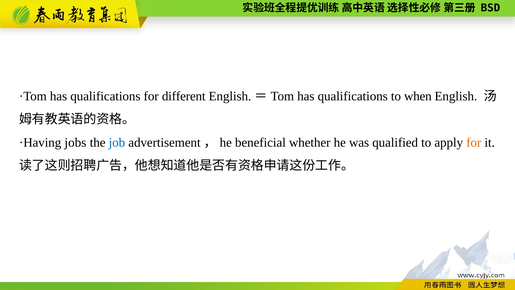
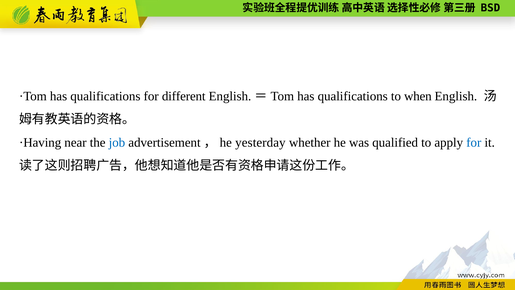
jobs: jobs -> near
beneficial: beneficial -> yesterday
for at (474, 142) colour: orange -> blue
